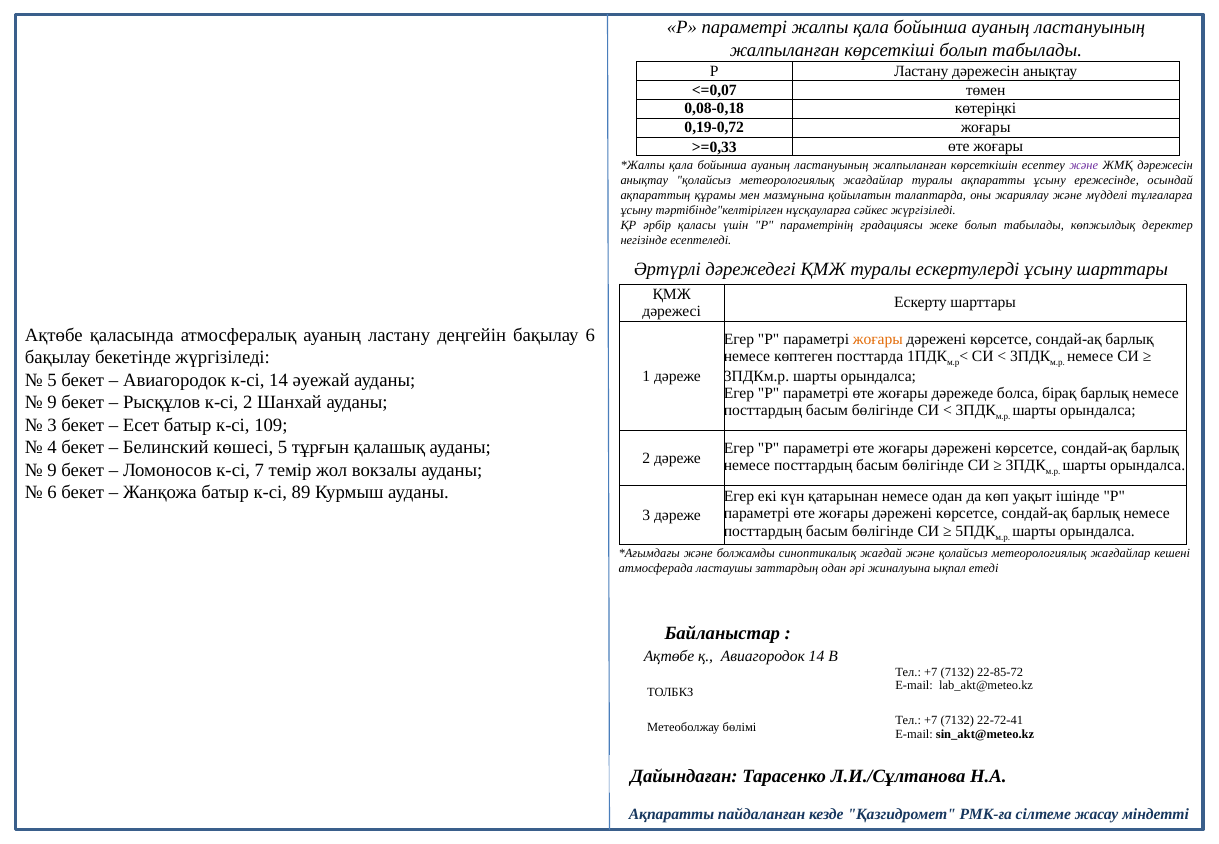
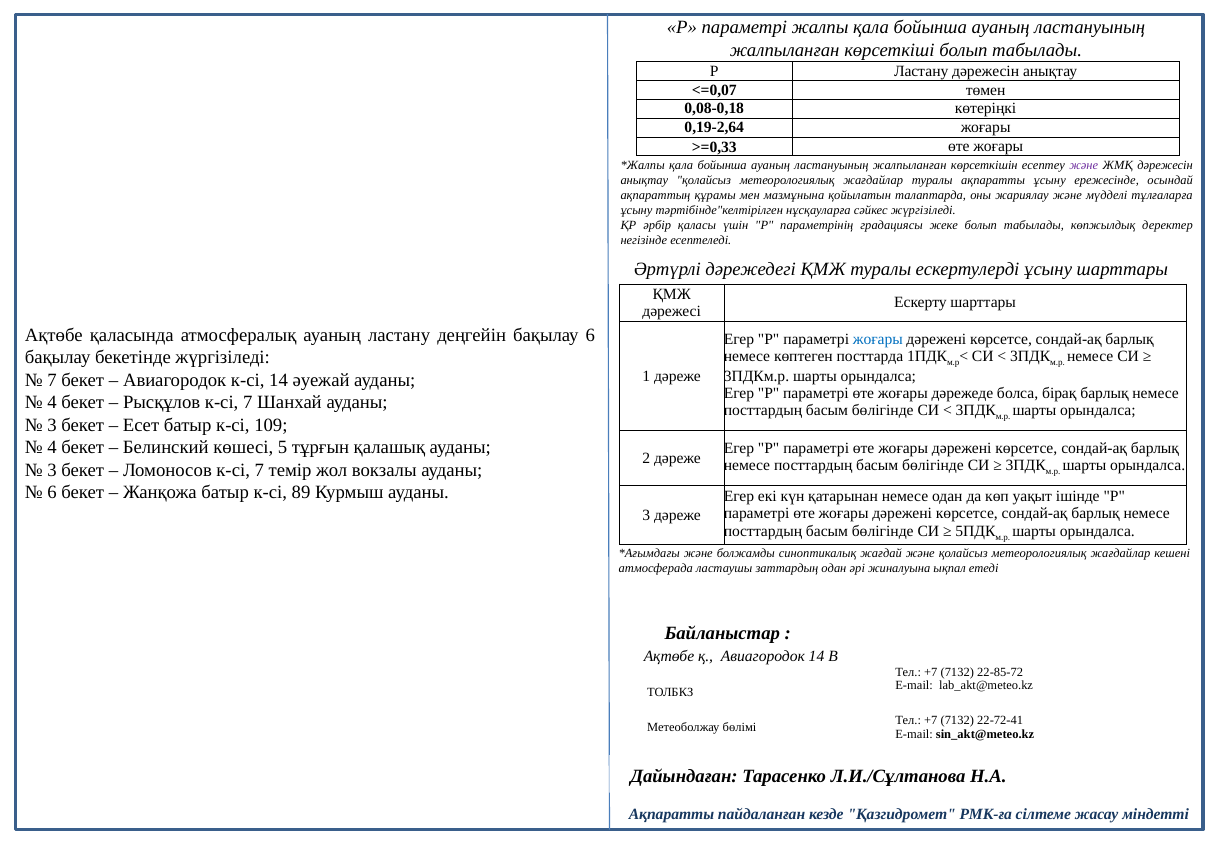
0,19-0,72: 0,19-0,72 -> 0,19-2,64
жоғары at (878, 339) colour: orange -> blue
5 at (52, 380): 5 -> 7
9 at (52, 402): 9 -> 4
Рысқұлов к-сі 2: 2 -> 7
9 at (52, 470): 9 -> 3
